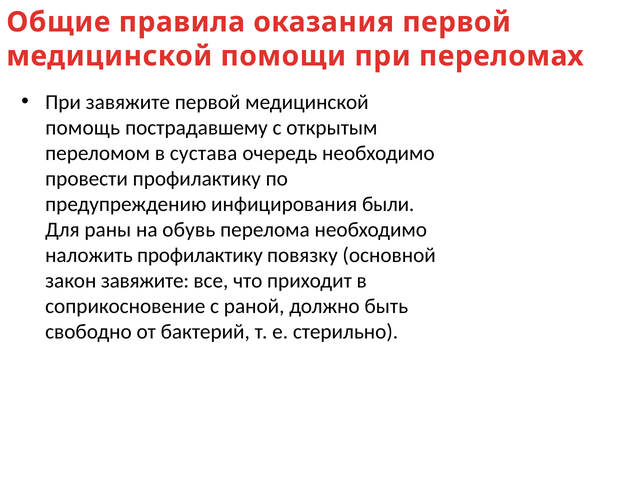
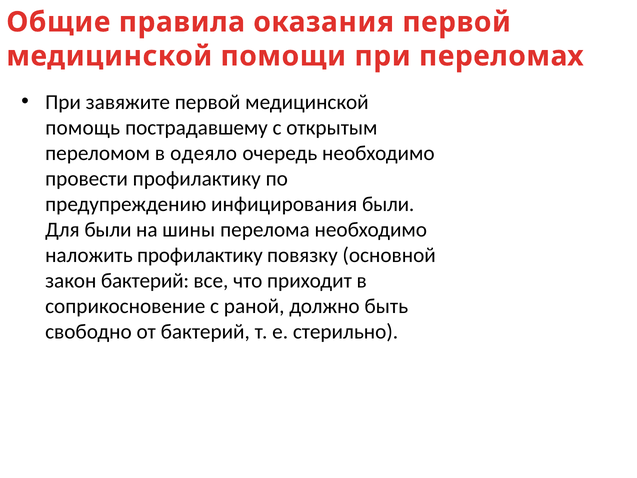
сустава: сустава -> одеяло
Для раны: раны -> были
обувь: обувь -> шины
закон завяжите: завяжите -> бактерий
